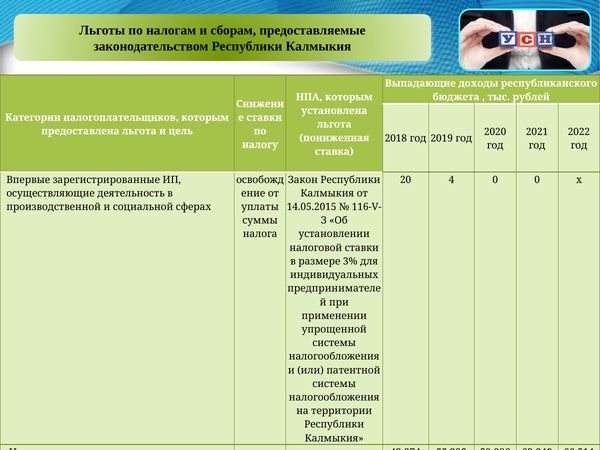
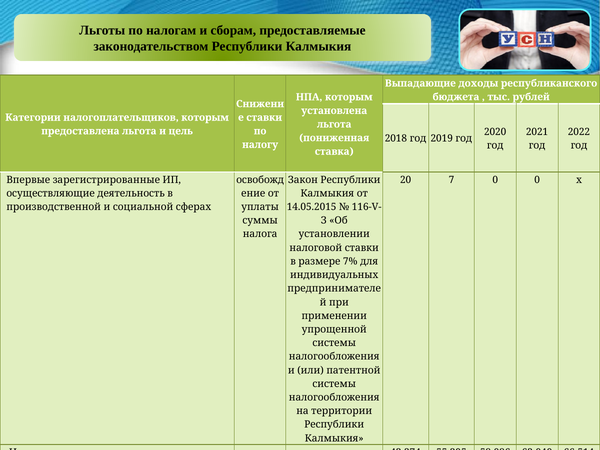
4: 4 -> 7
3%: 3% -> 7%
